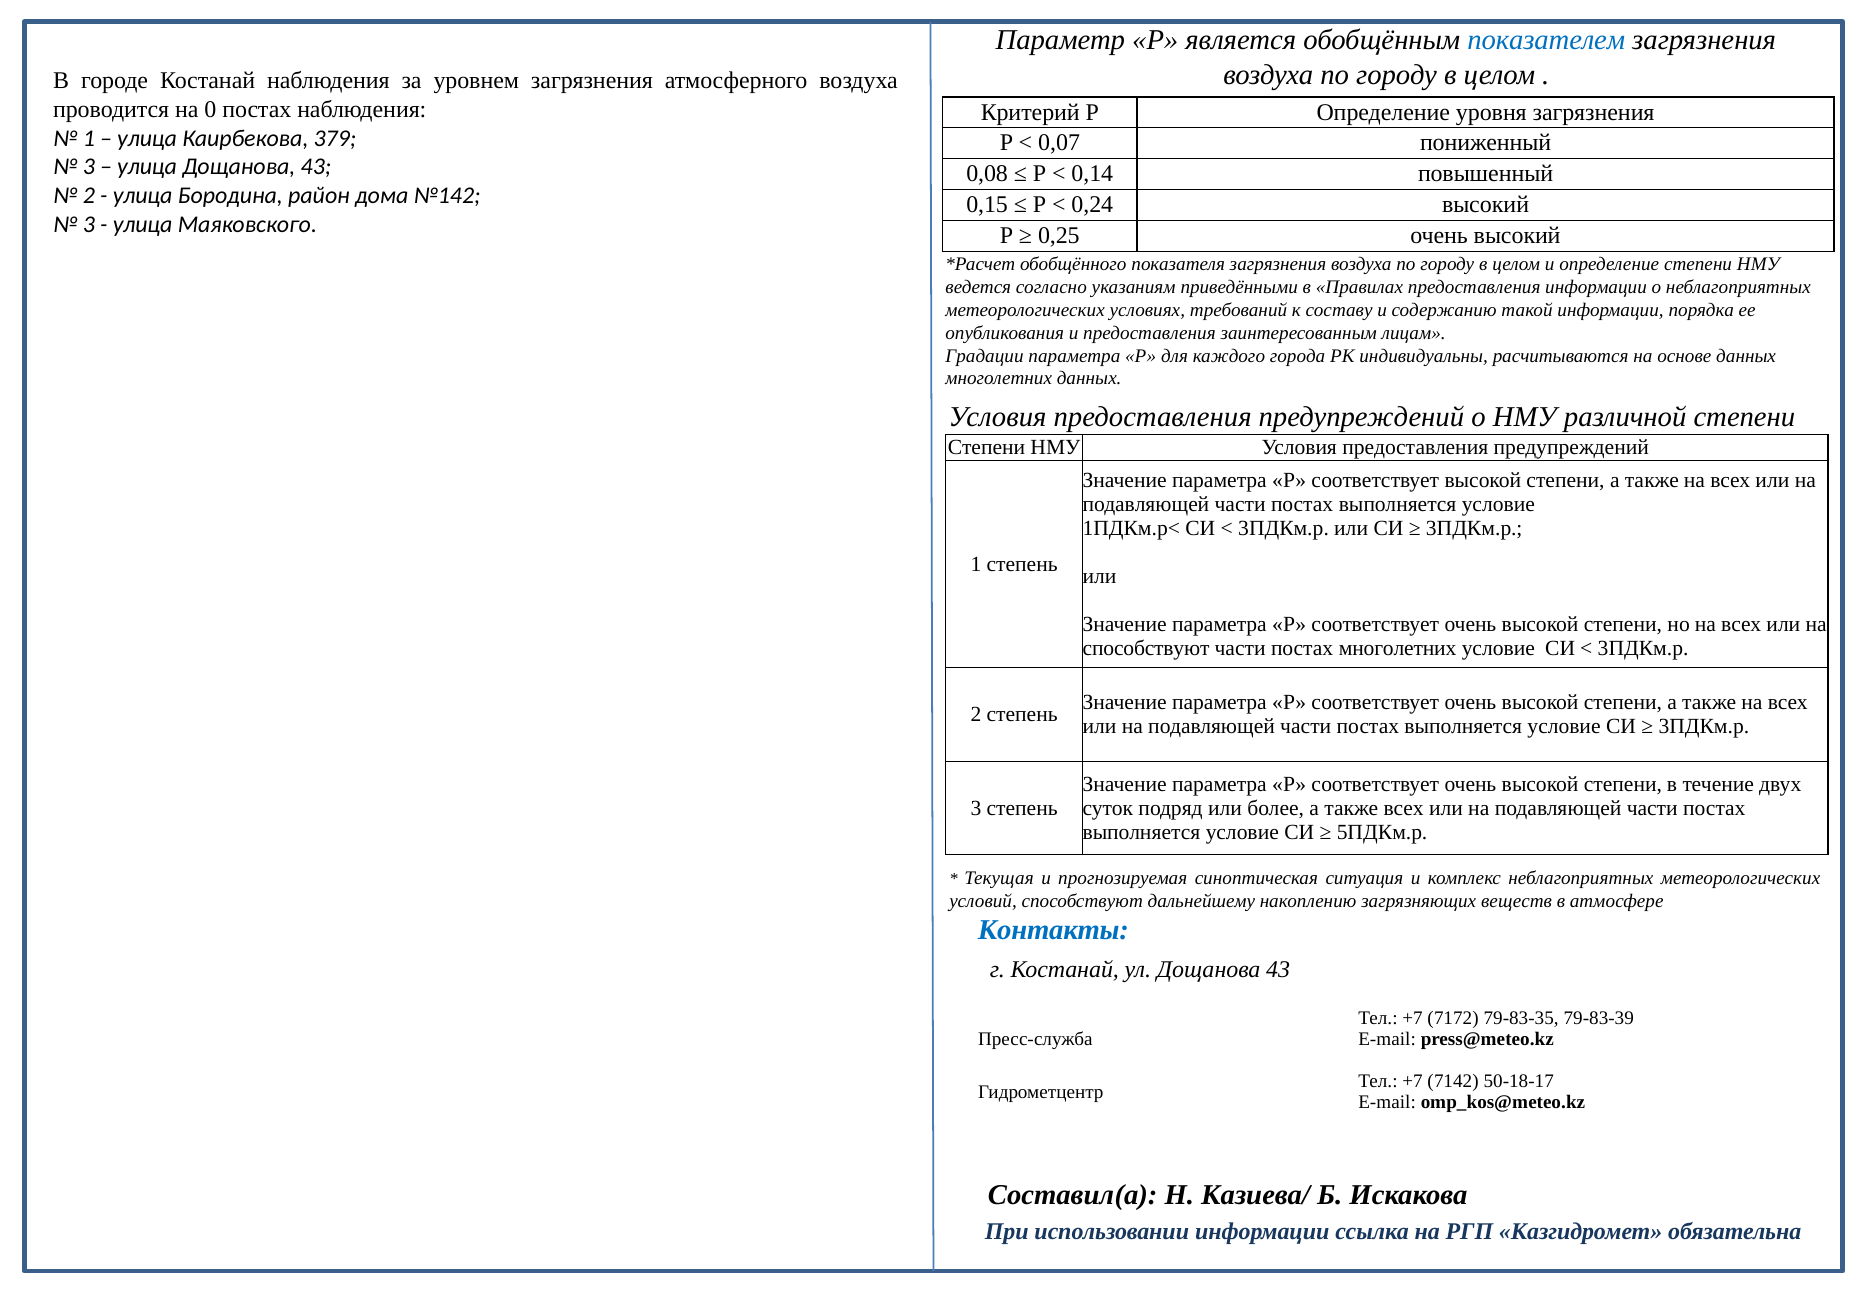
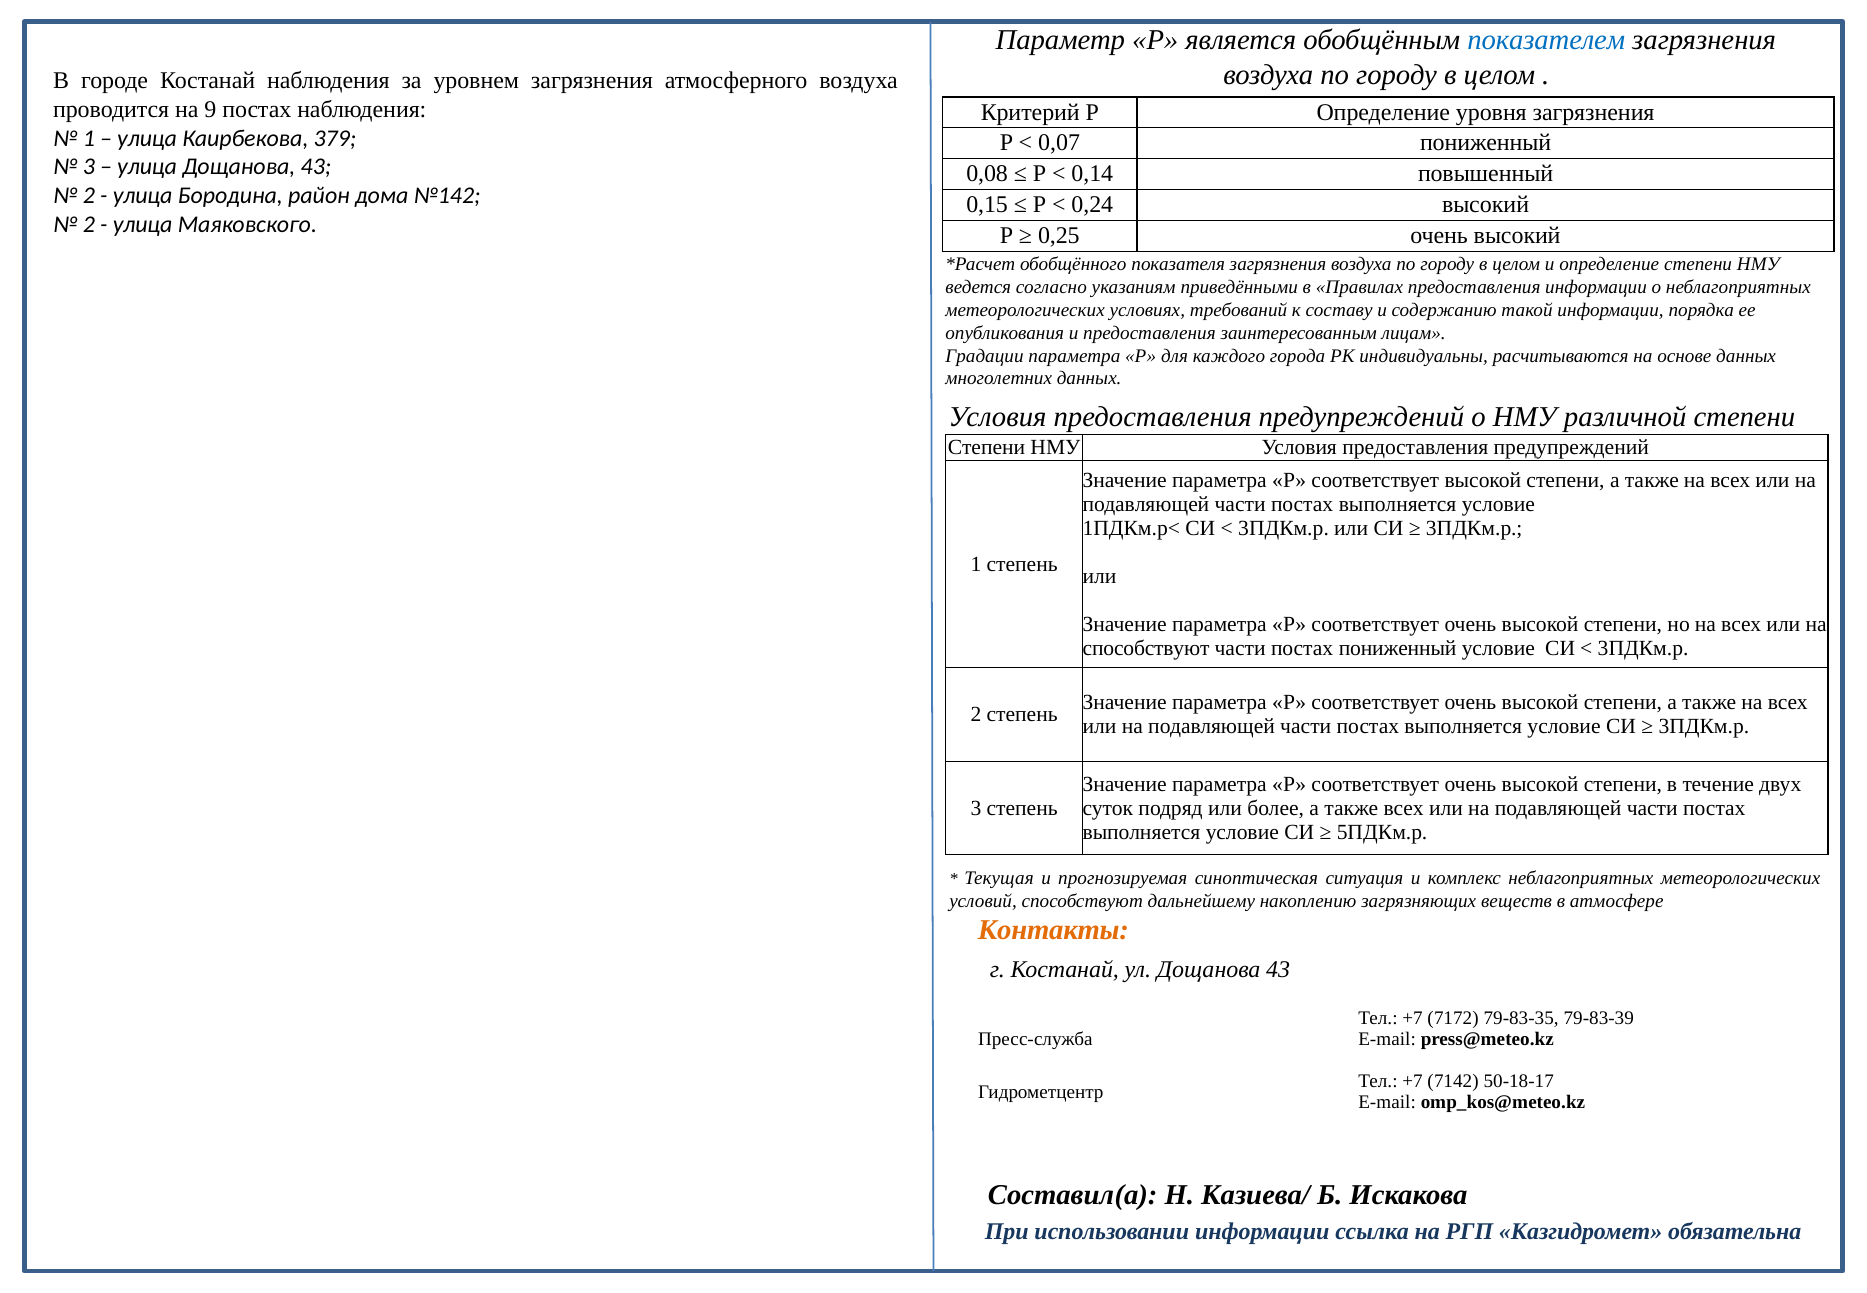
0: 0 -> 9
3 at (89, 224): 3 -> 2
постах многолетних: многолетних -> пониженный
Контакты colour: blue -> orange
